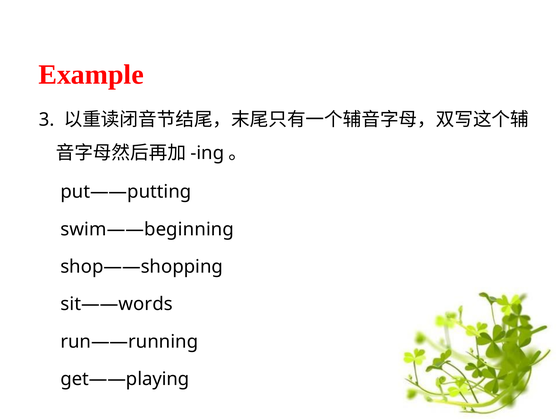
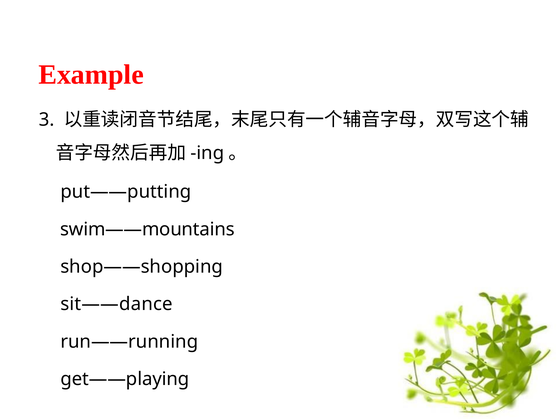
swim——beginning: swim——beginning -> swim——mountains
sit——words: sit——words -> sit——dance
